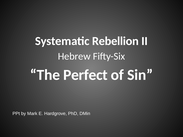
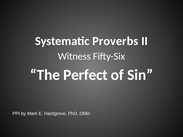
Rebellion: Rebellion -> Proverbs
Hebrew: Hebrew -> Witness
